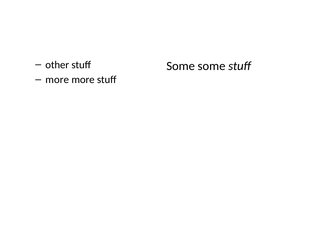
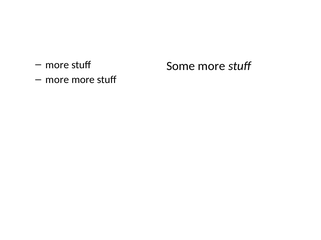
other at (57, 65): other -> more
Some some: some -> more
